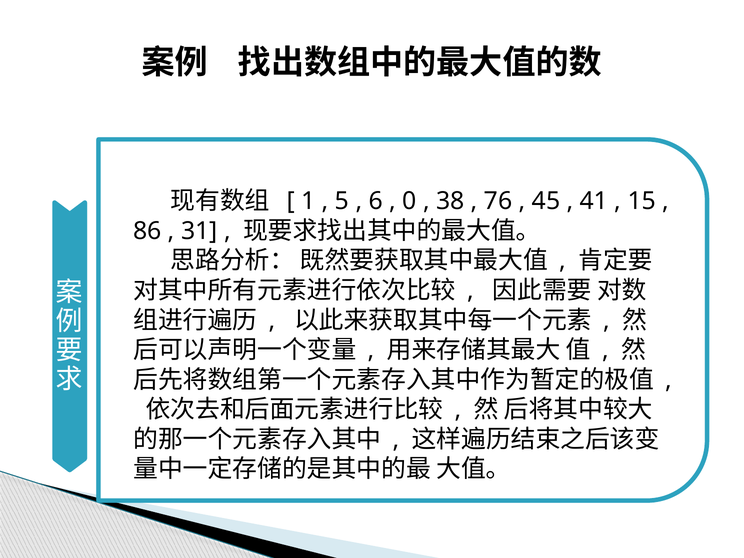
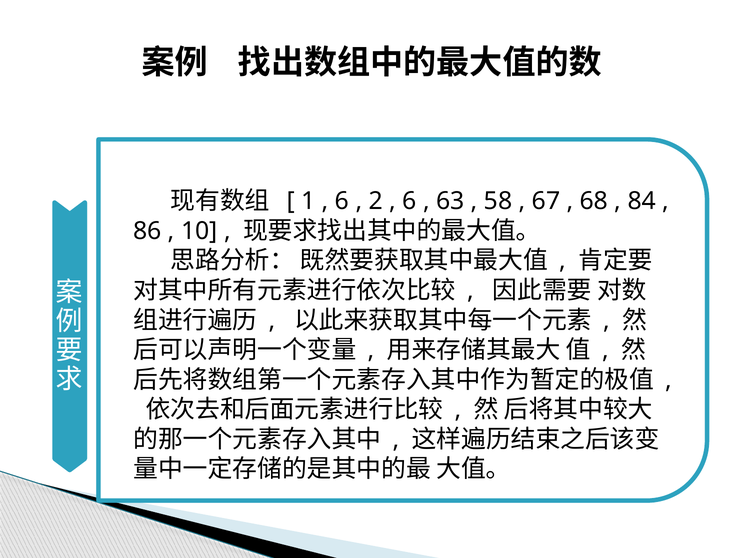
5 at (342, 201): 5 -> 6
6: 6 -> 2
0 at (409, 201): 0 -> 6
38: 38 -> 63
76: 76 -> 58
45: 45 -> 67
41: 41 -> 68
15: 15 -> 84
31: 31 -> 10
